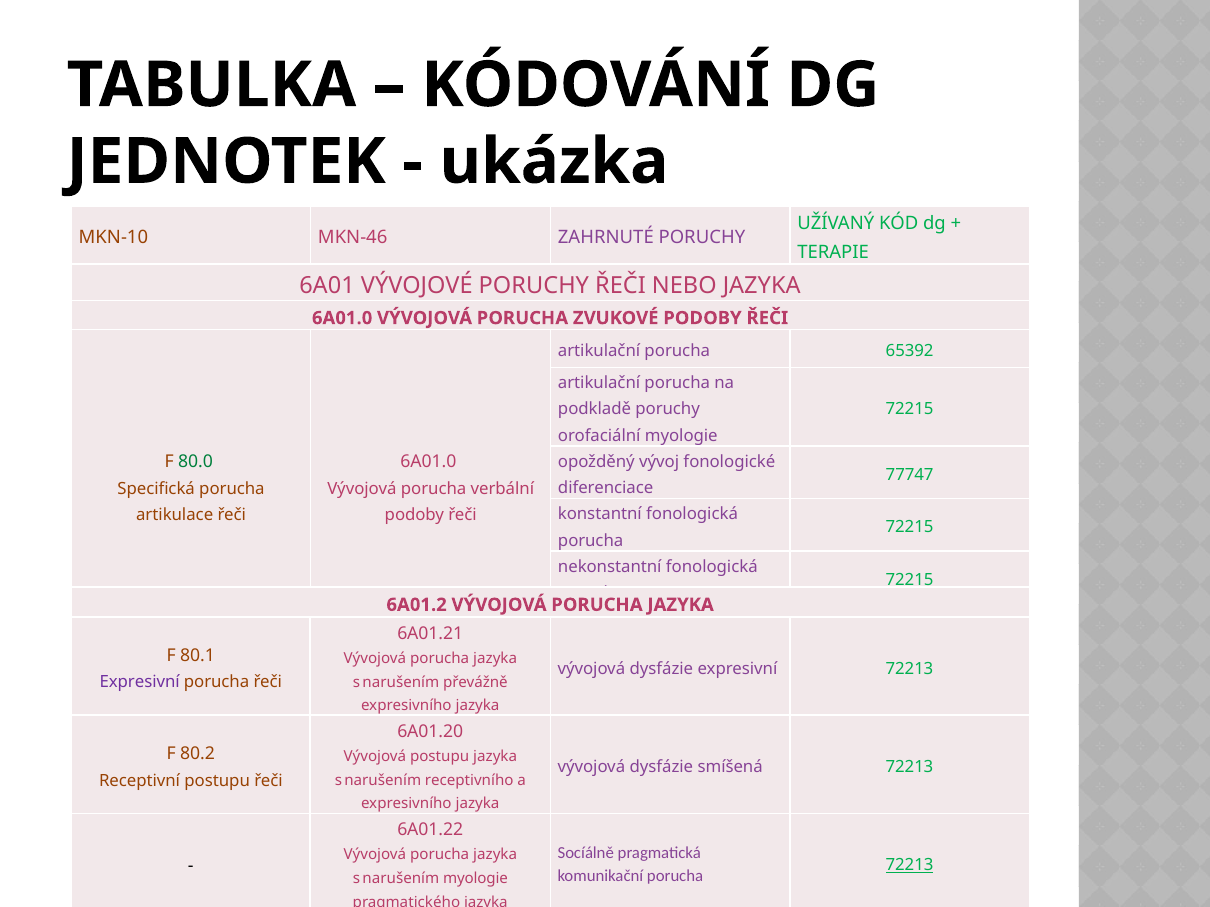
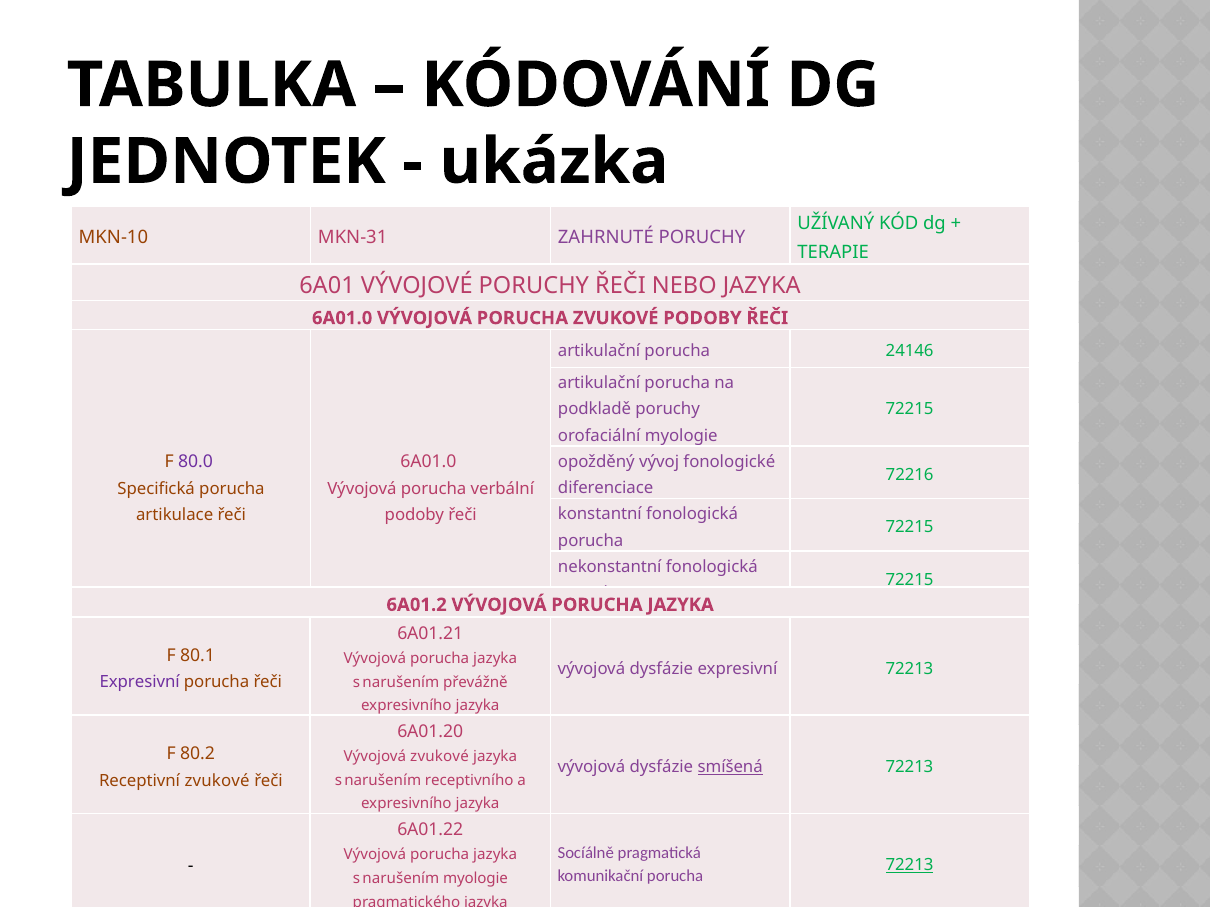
MKN-46: MKN-46 -> MKN-31
65392: 65392 -> 24146
80.0 colour: green -> purple
77747: 77747 -> 72216
Vývojová postupu: postupu -> zvukové
smíšená underline: none -> present
Receptivní postupu: postupu -> zvukové
